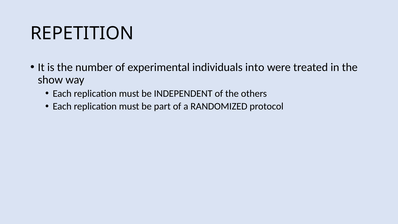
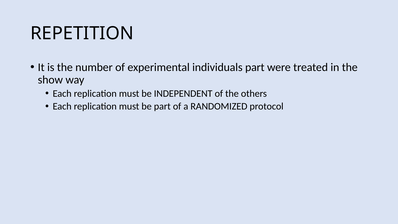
individuals into: into -> part
